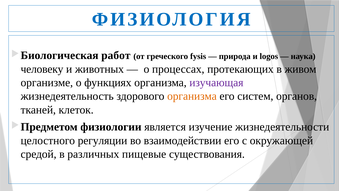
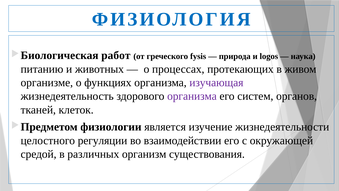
человеку: человеку -> питанию
организма at (192, 96) colour: orange -> purple
пищевые: пищевые -> организм
